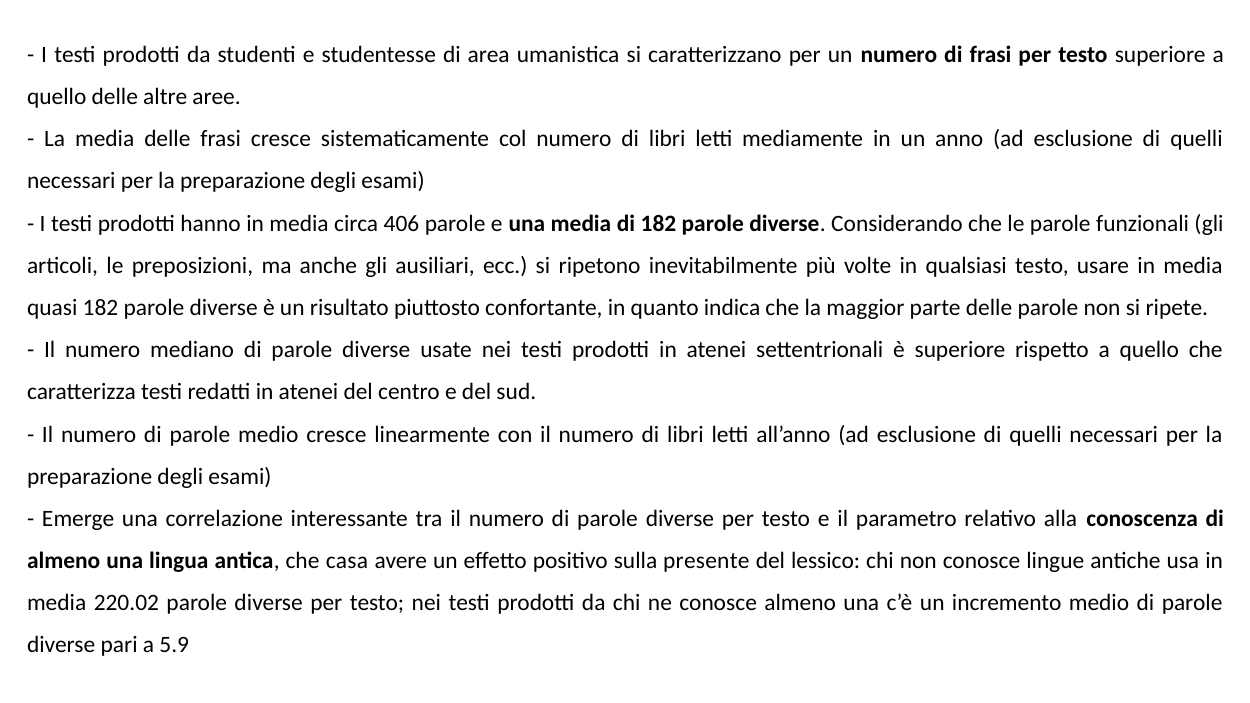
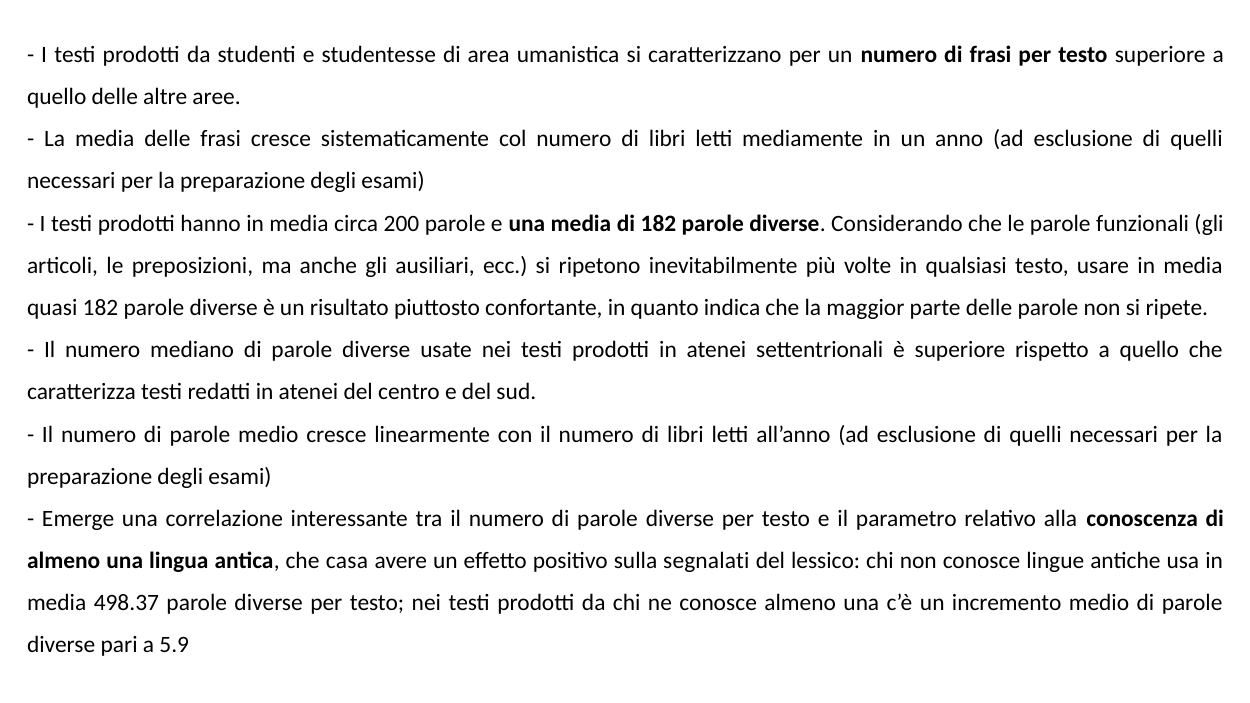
406: 406 -> 200
presente: presente -> segnalati
220.02: 220.02 -> 498.37
